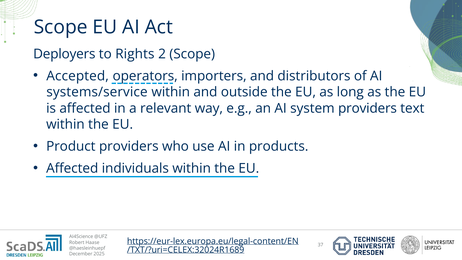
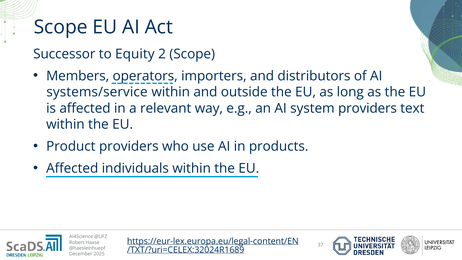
Deployers: Deployers -> Successor
Rights: Rights -> Equity
Accepted: Accepted -> Members
